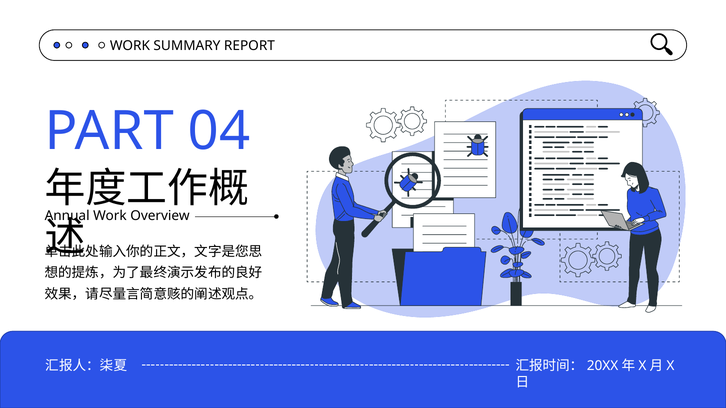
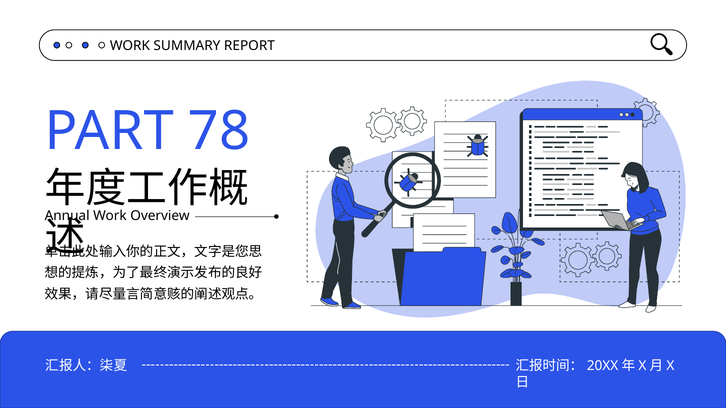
04: 04 -> 78
